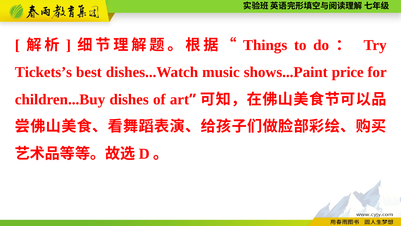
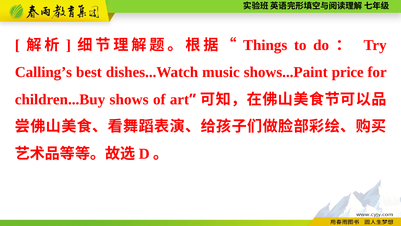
Tickets’s: Tickets’s -> Calling’s
dishes: dishes -> shows
